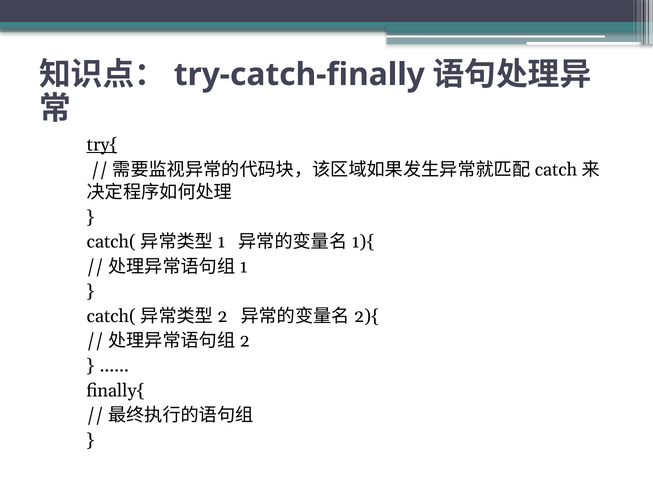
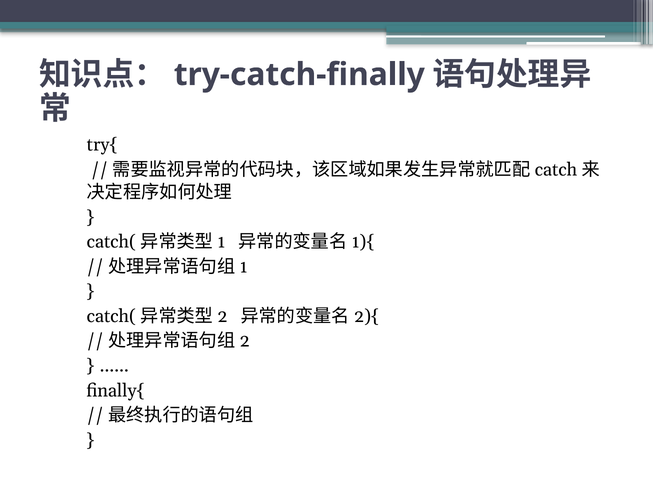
try{ underline: present -> none
